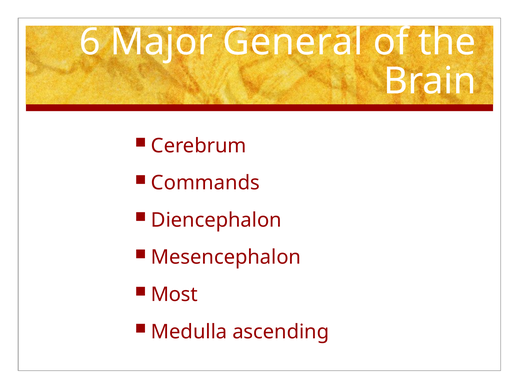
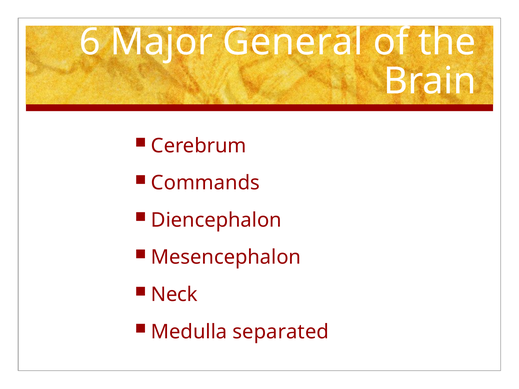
Most: Most -> Neck
ascending: ascending -> separated
